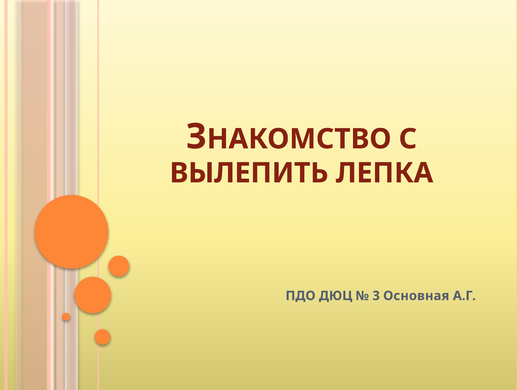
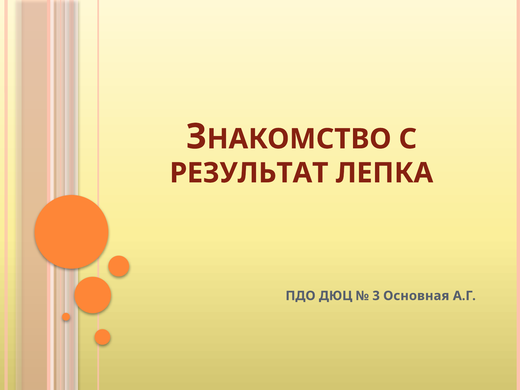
ВЫЛЕПИТЬ: ВЫЛЕПИТЬ -> РЕЗУЛЬТАТ
